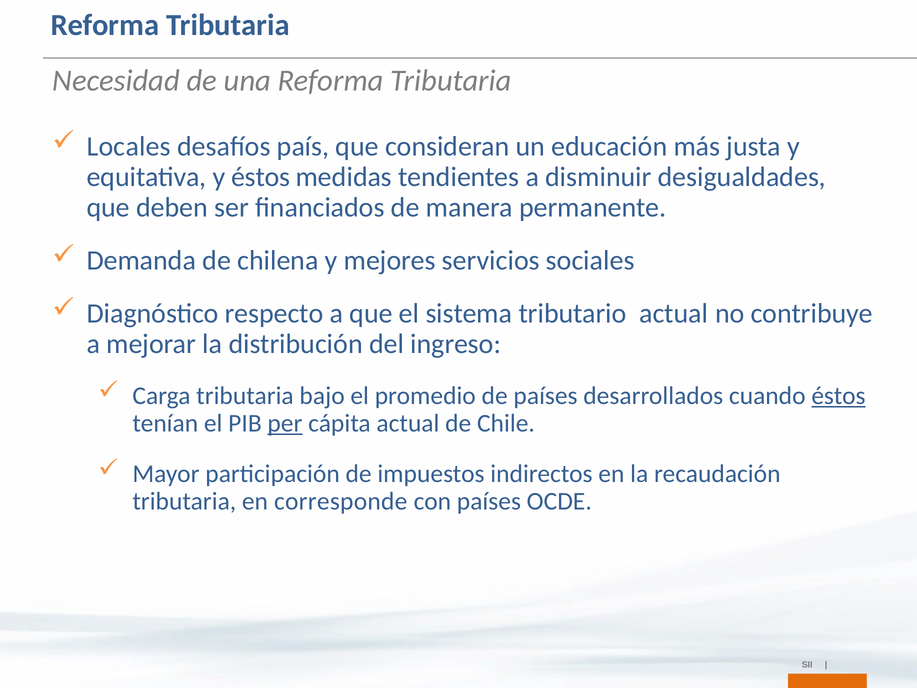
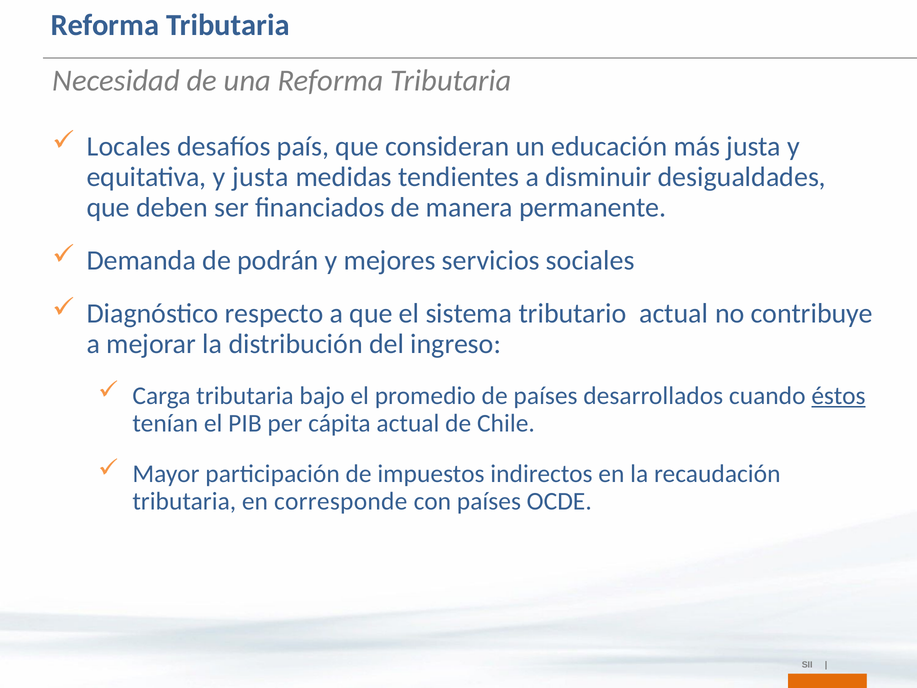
y éstos: éstos -> justa
chilena: chilena -> podrán
per underline: present -> none
